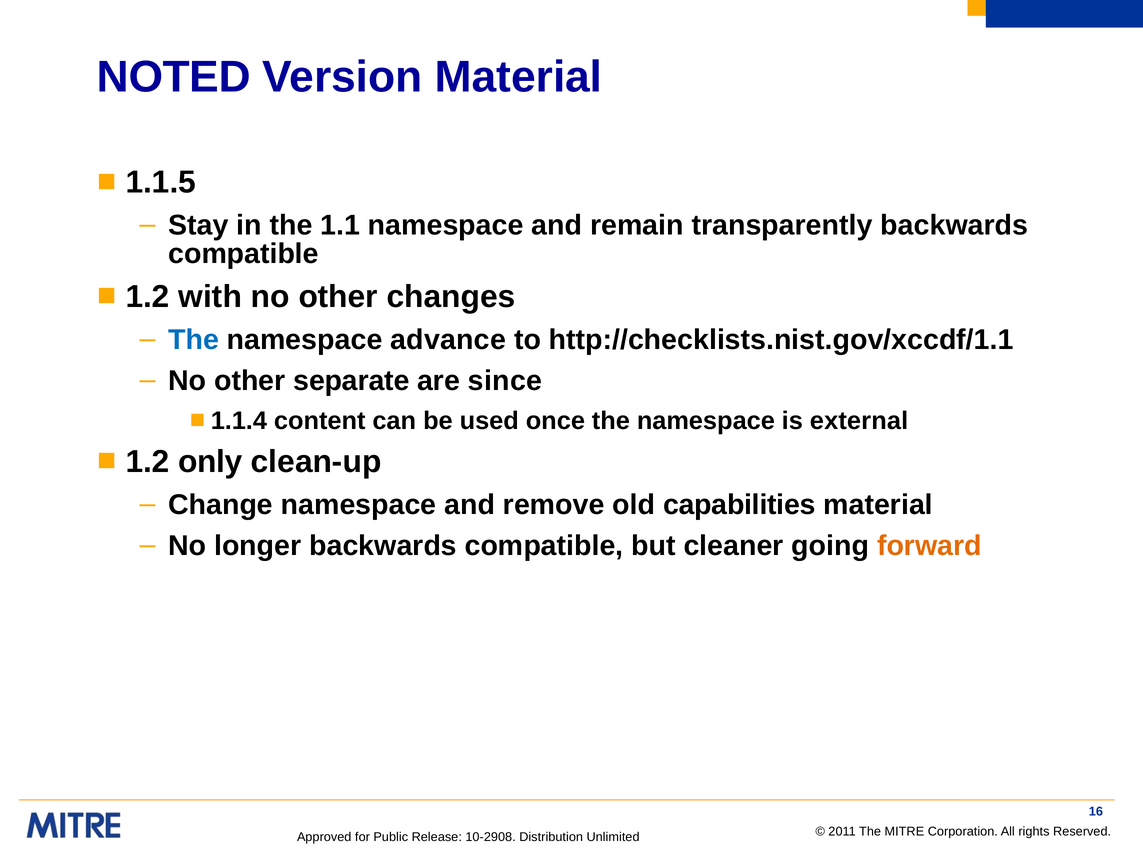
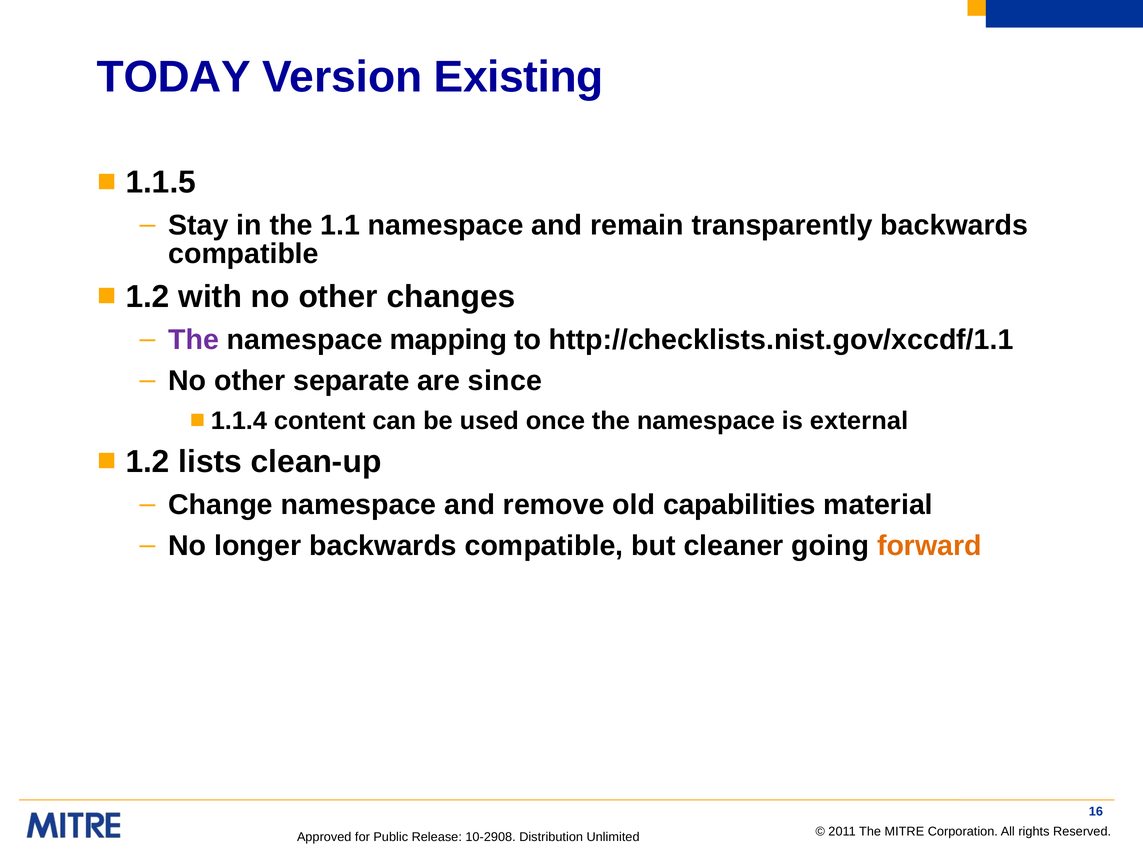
NOTED: NOTED -> TODAY
Version Material: Material -> Existing
The at (194, 340) colour: blue -> purple
advance: advance -> mapping
only: only -> lists
